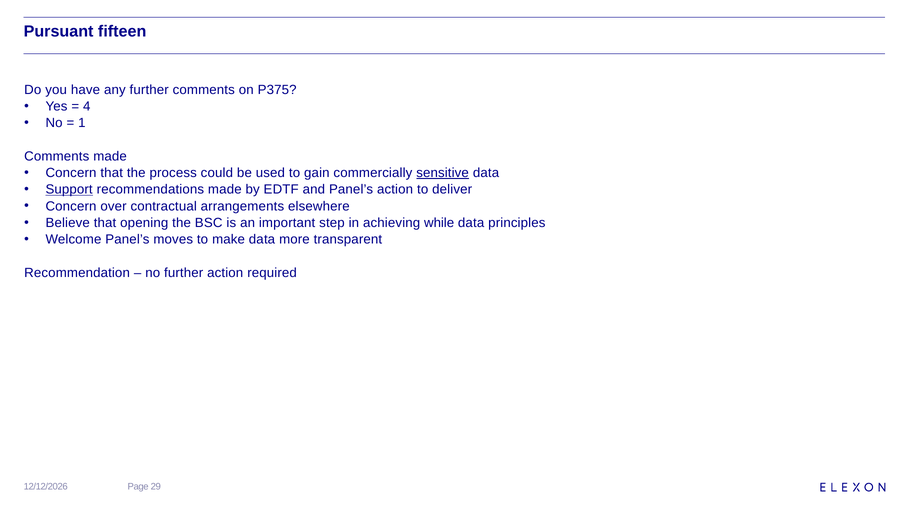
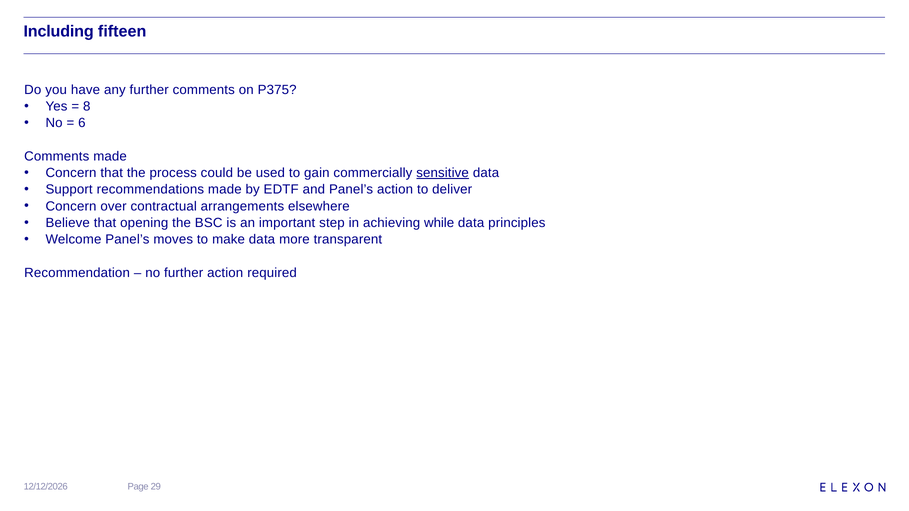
Pursuant: Pursuant -> Including
4: 4 -> 8
1: 1 -> 6
Support underline: present -> none
